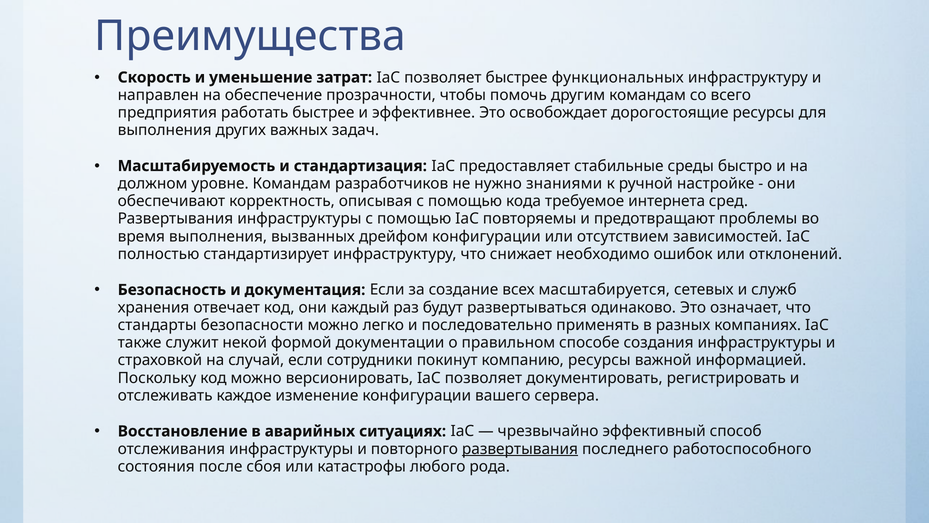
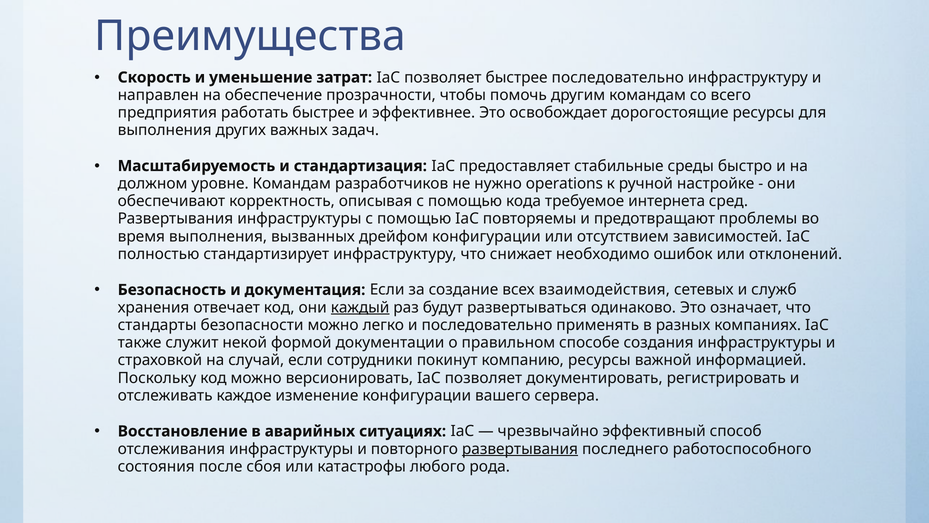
быстрее функциональных: функциональных -> последовательно
знаниями: знаниями -> operations
масштабируется: масштабируется -> взаимодействия
каждый underline: none -> present
